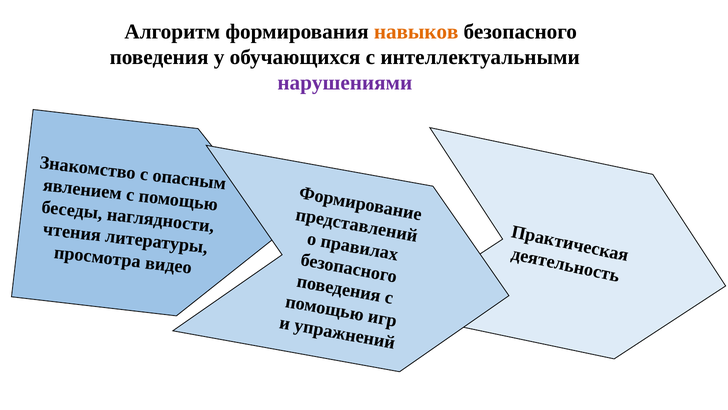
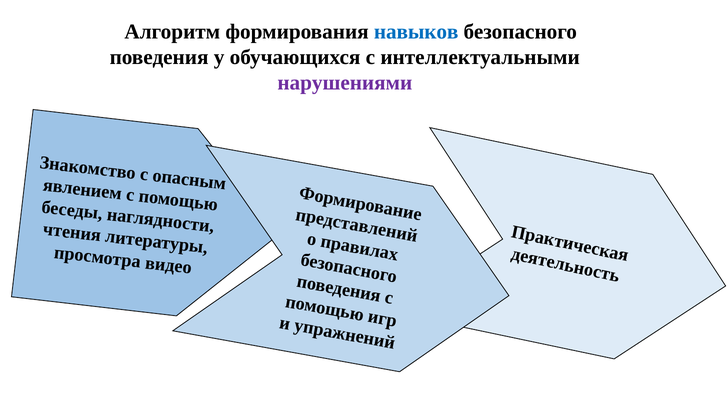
навыков colour: orange -> blue
